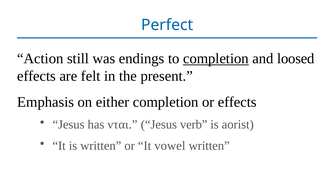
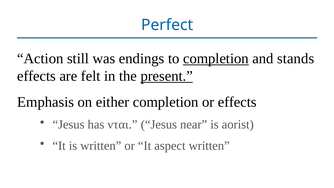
loosed: loosed -> stands
present underline: none -> present
verb: verb -> near
vowel: vowel -> aspect
